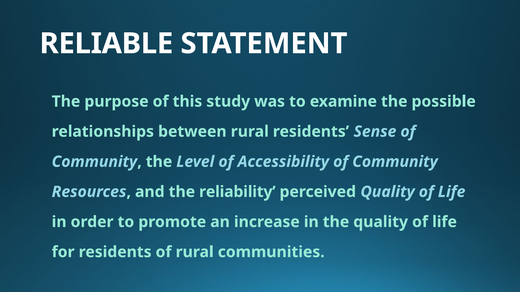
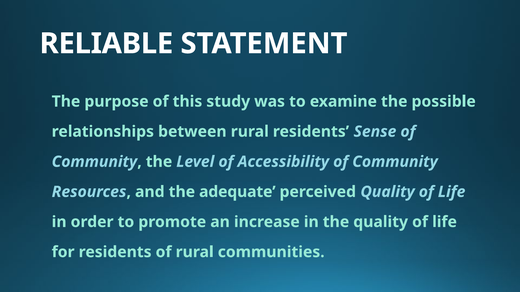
reliability: reliability -> adequate
